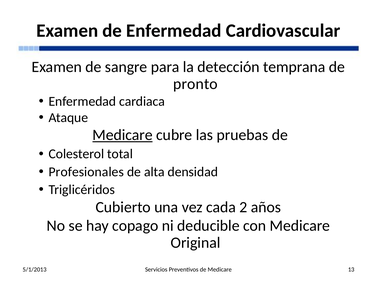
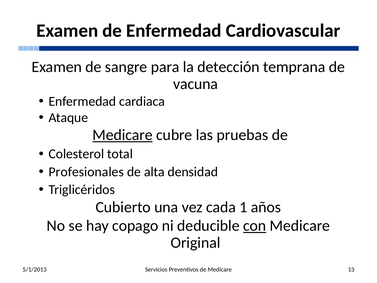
pronto: pronto -> vacuna
2: 2 -> 1
con underline: none -> present
